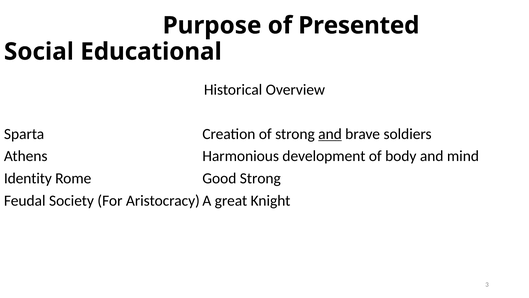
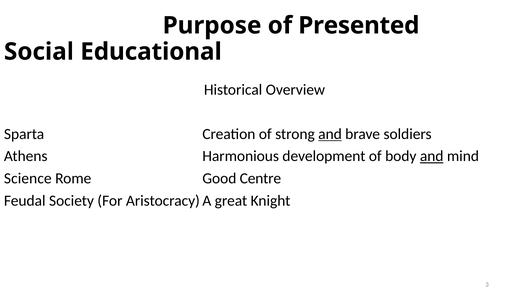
and at (432, 156) underline: none -> present
Identity: Identity -> Science
Good Strong: Strong -> Centre
